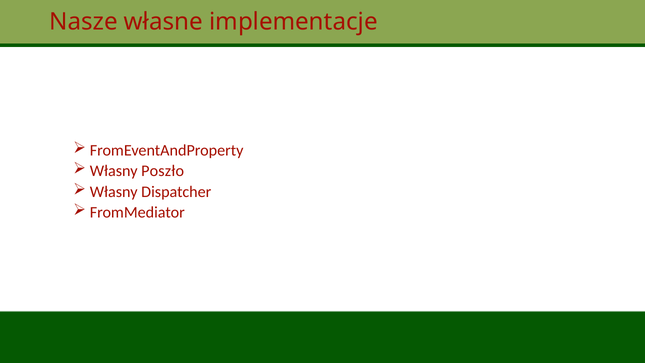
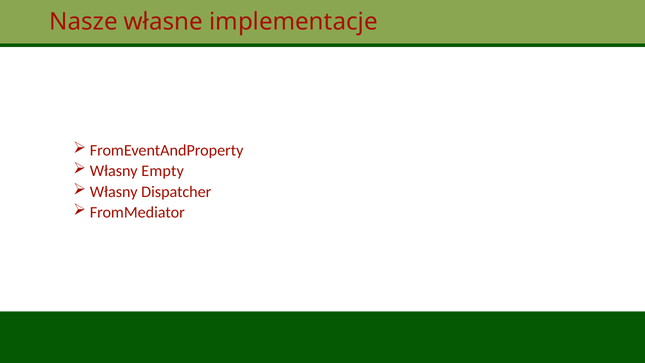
Poszło: Poszło -> Empty
